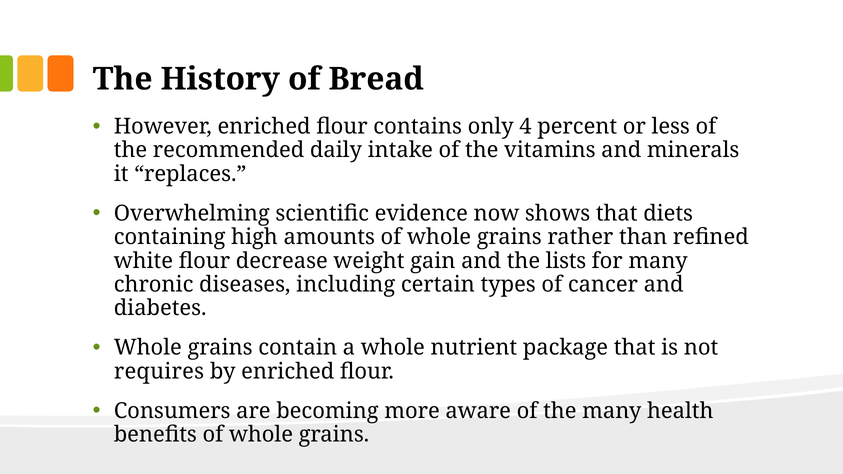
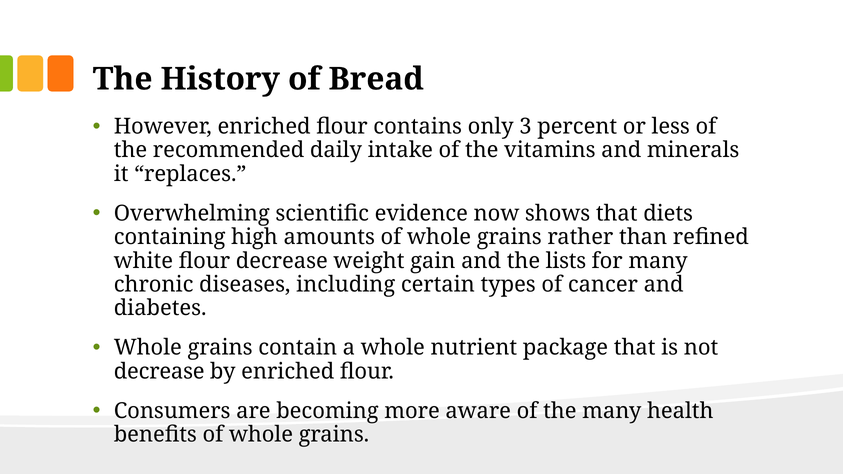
4: 4 -> 3
requires at (159, 372): requires -> decrease
